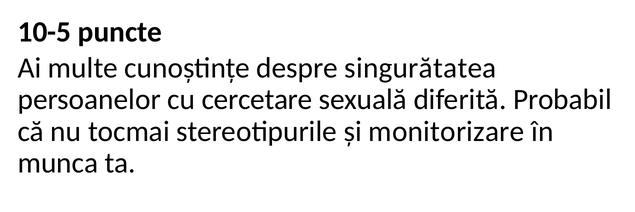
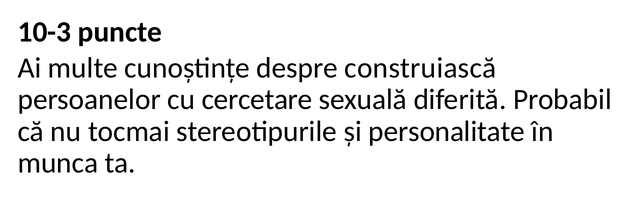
10-5: 10-5 -> 10-3
singurătatea: singurătatea -> construiască
monitorizare: monitorizare -> personalitate
